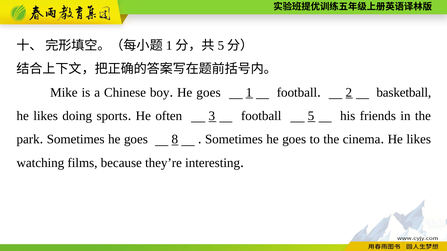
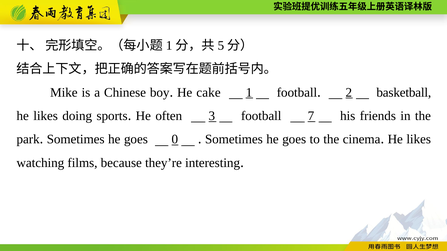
goes at (209, 93): goes -> cake
football 5: 5 -> 7
8: 8 -> 0
